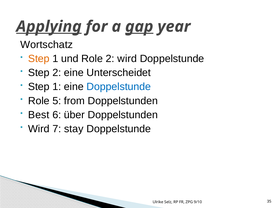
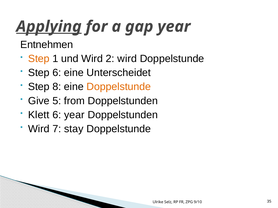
gap underline: present -> none
Wortschatz: Wortschatz -> Entnehmen
und Role: Role -> Wird
Step 2: 2 -> 6
1 at (57, 87): 1 -> 8
Doppelstunde at (119, 87) colour: blue -> orange
Role at (39, 101): Role -> Give
Best: Best -> Klett
6 über: über -> year
